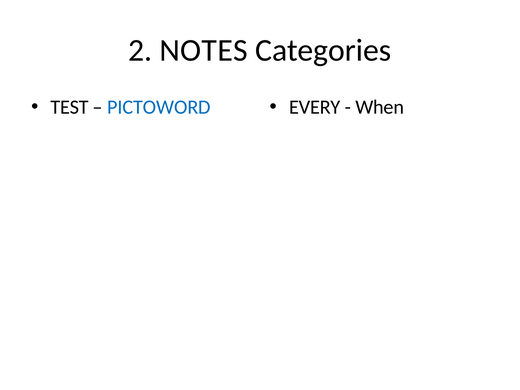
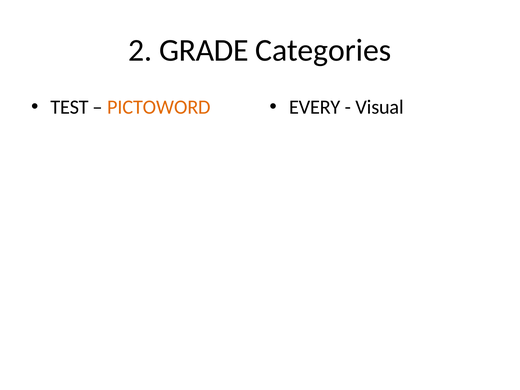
NOTES: NOTES -> GRADE
PICTOWORD colour: blue -> orange
When: When -> Visual
